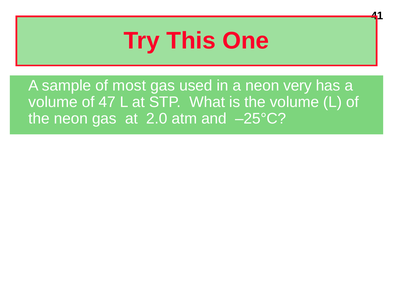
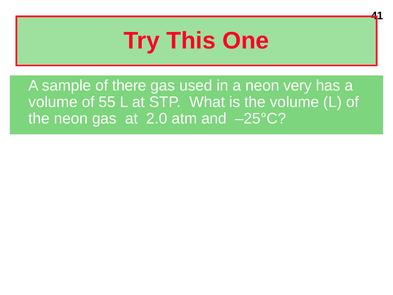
most: most -> there
47: 47 -> 55
